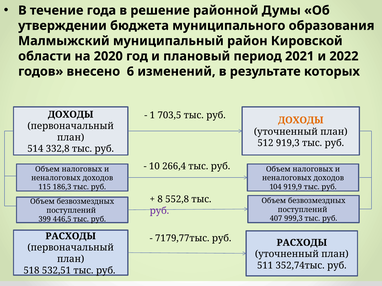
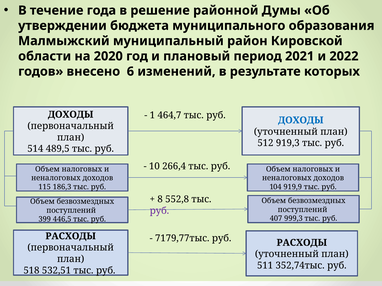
703,5: 703,5 -> 464,7
ДОХОДЫ at (301, 120) colour: orange -> blue
332,8: 332,8 -> 489,5
